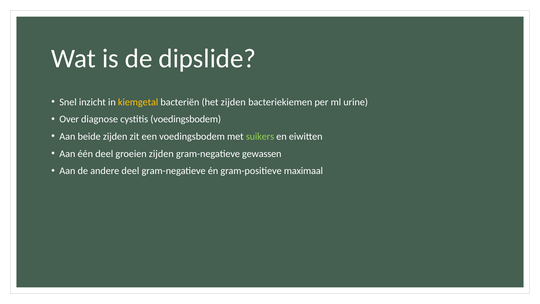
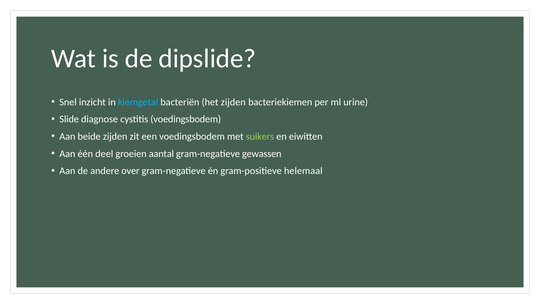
kiemgetal colour: yellow -> light blue
Over: Over -> Slide
groeien zijden: zijden -> aantal
andere deel: deel -> over
maximaal: maximaal -> helemaal
